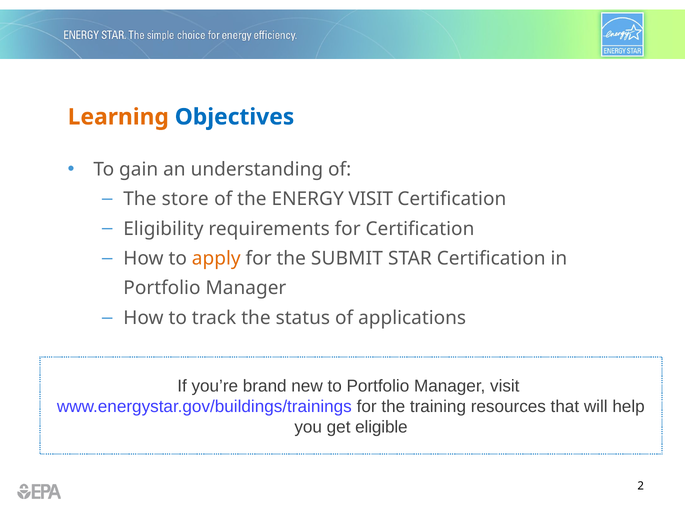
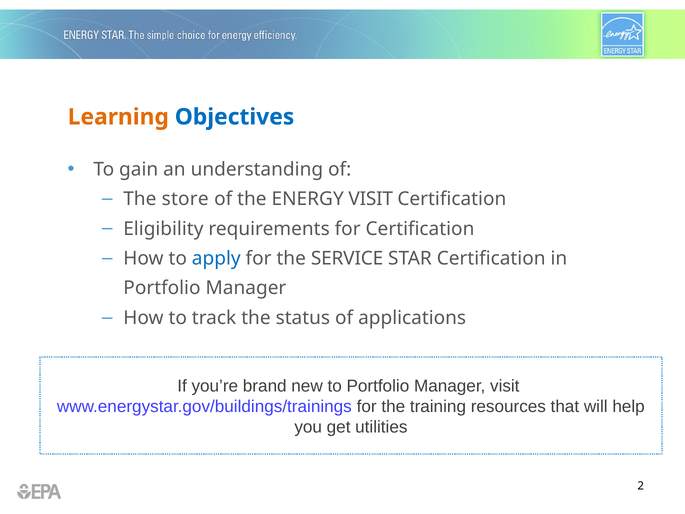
apply colour: orange -> blue
SUBMIT: SUBMIT -> SERVICE
eligible: eligible -> utilities
